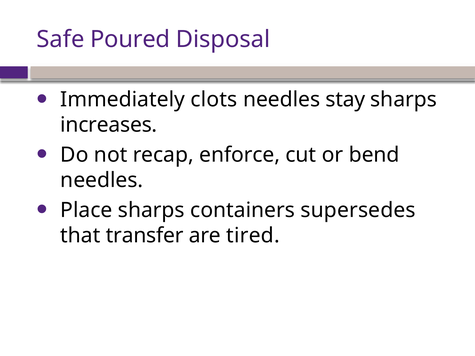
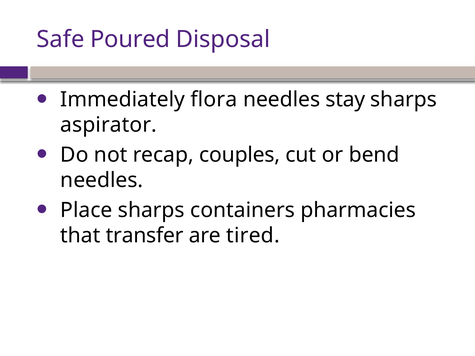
clots: clots -> flora
increases: increases -> aspirator
enforce: enforce -> couples
supersedes: supersedes -> pharmacies
